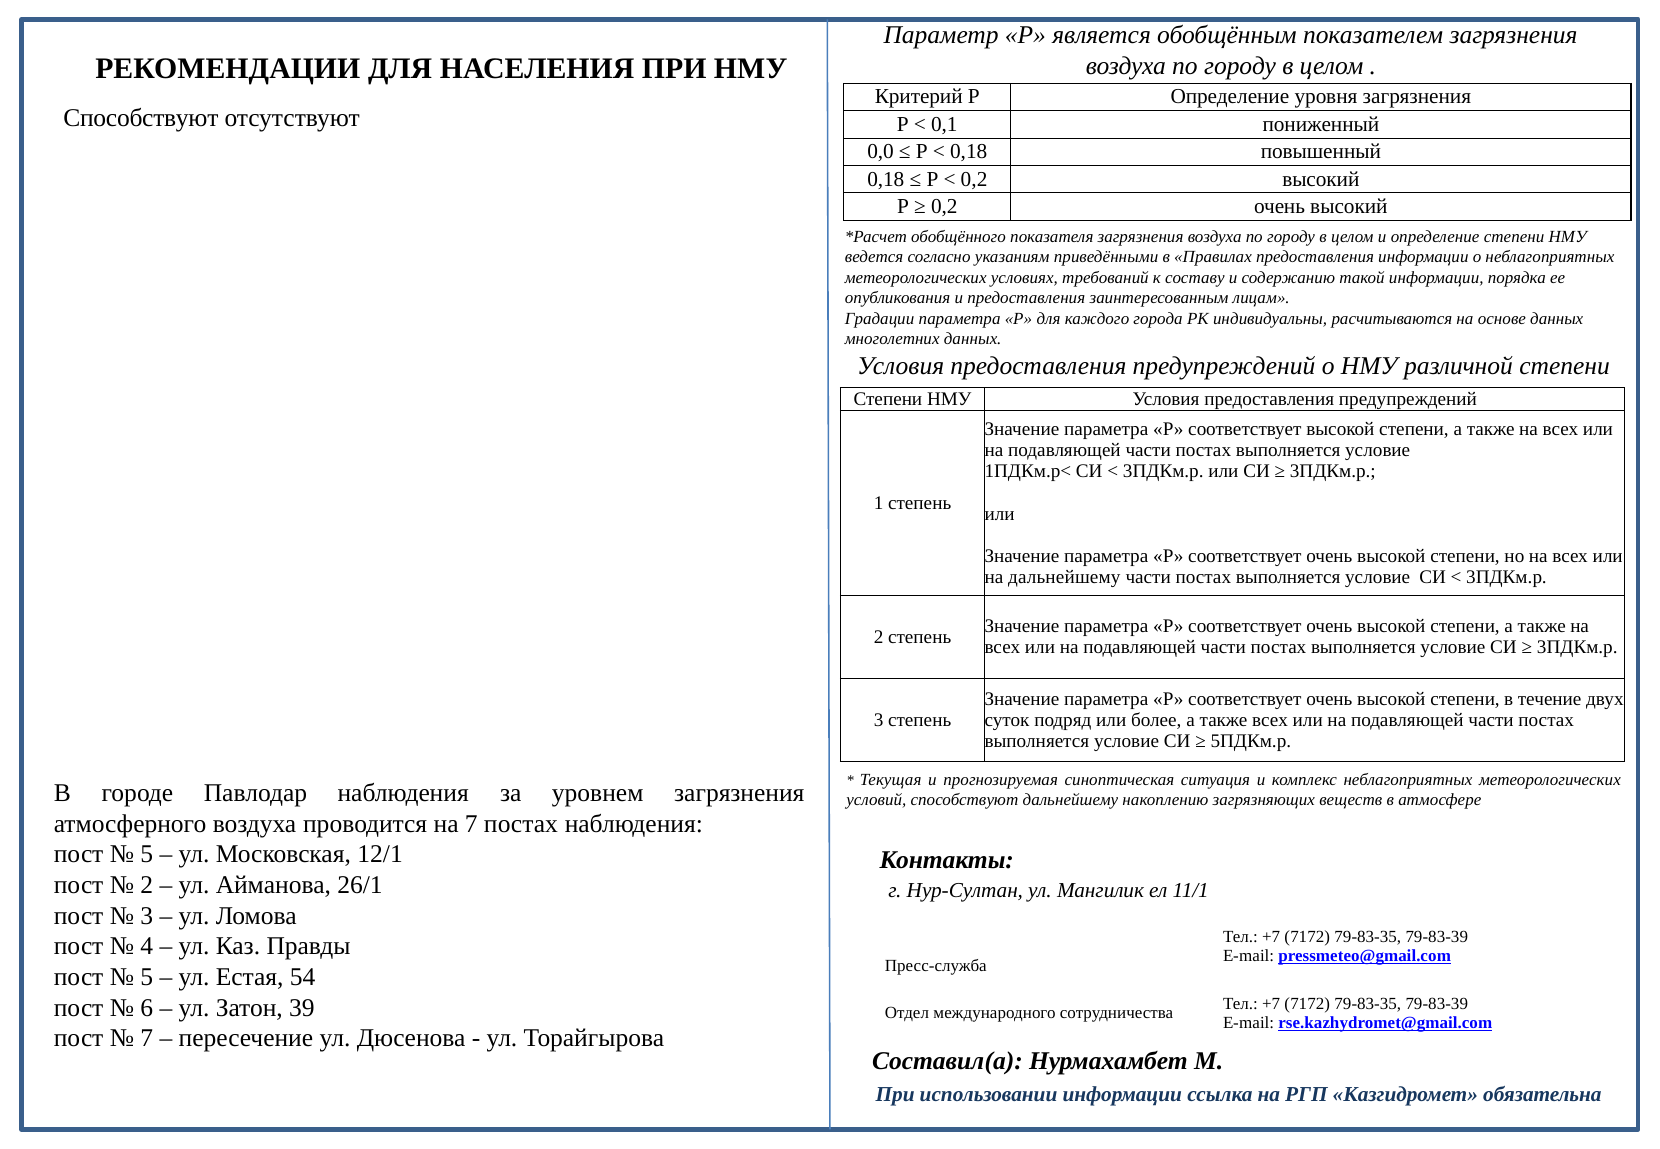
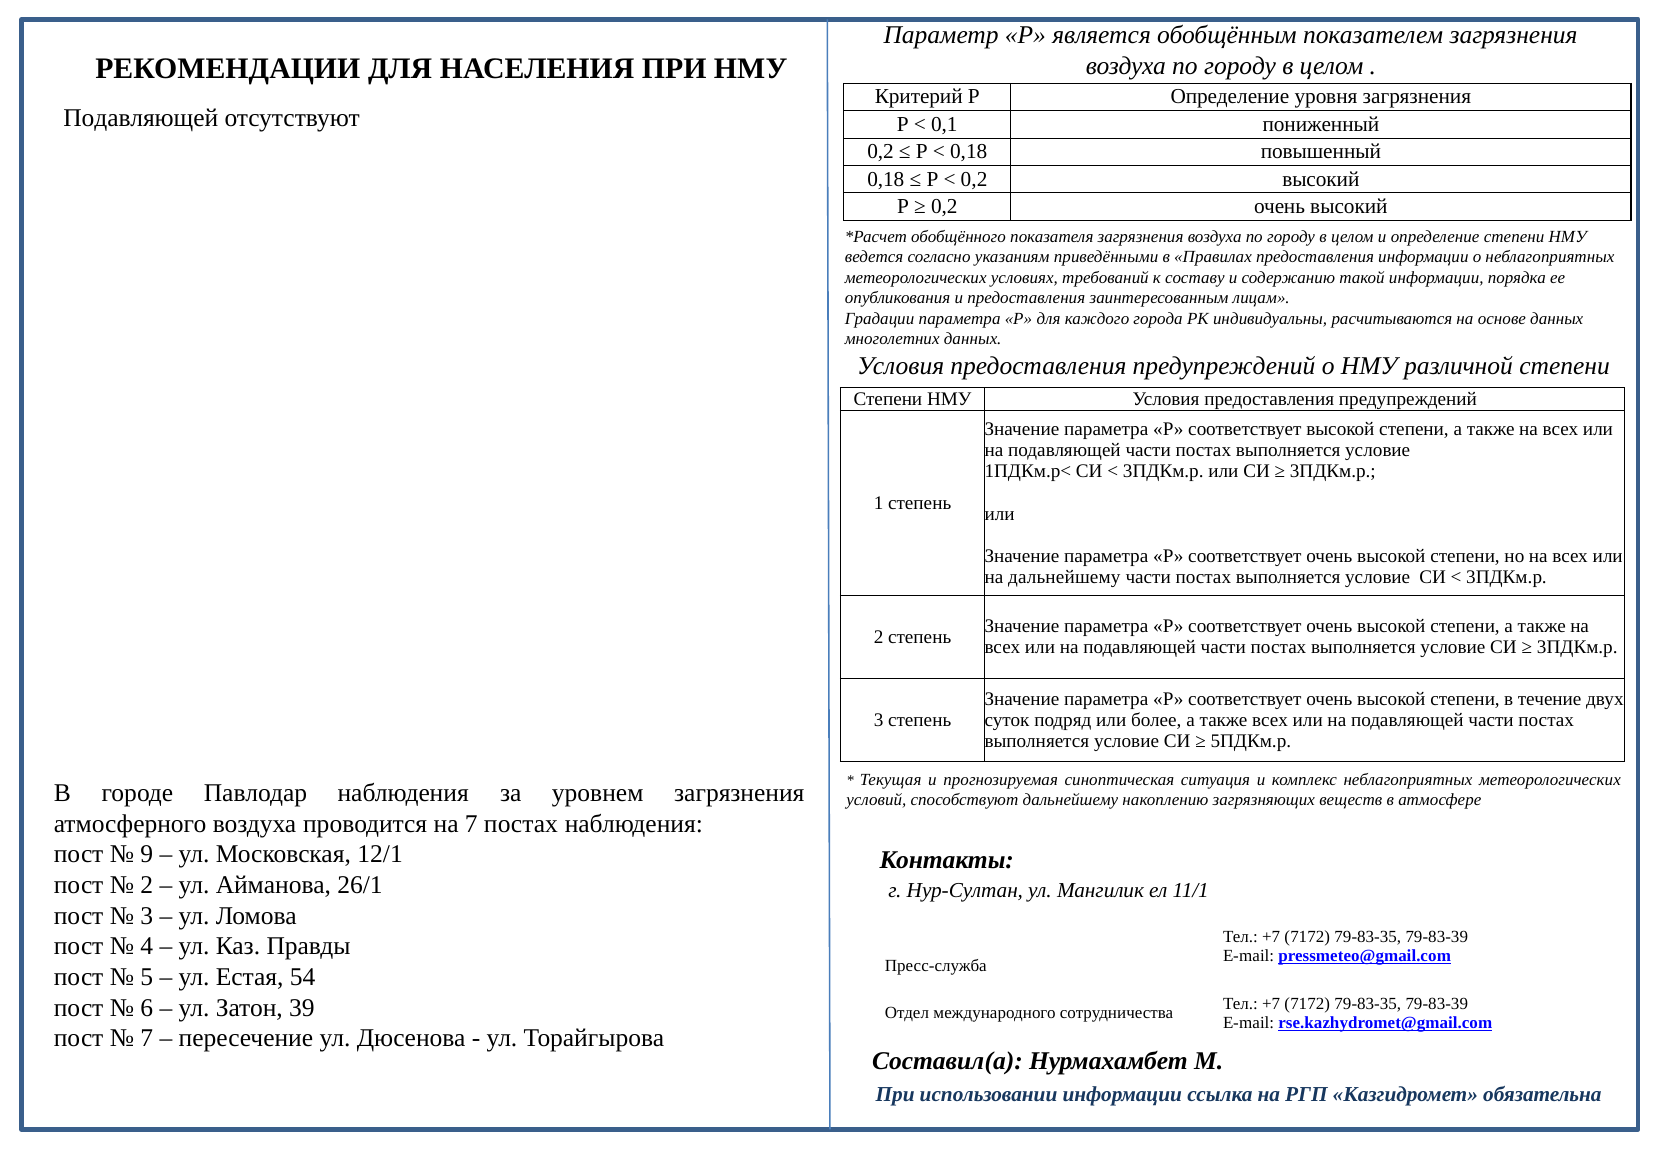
Способствуют at (141, 118): Способствуют -> Подавляющей
0,0 at (881, 152): 0,0 -> 0,2
5 at (147, 855): 5 -> 9
